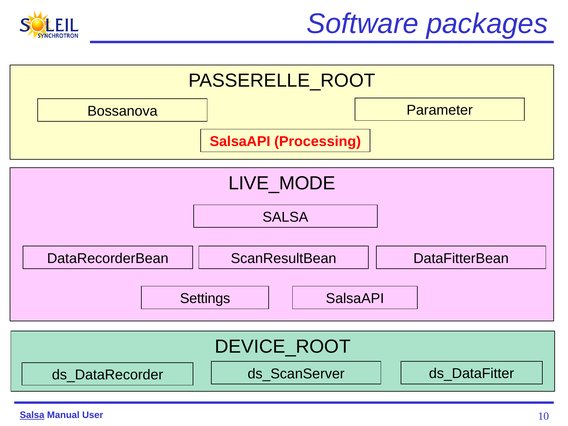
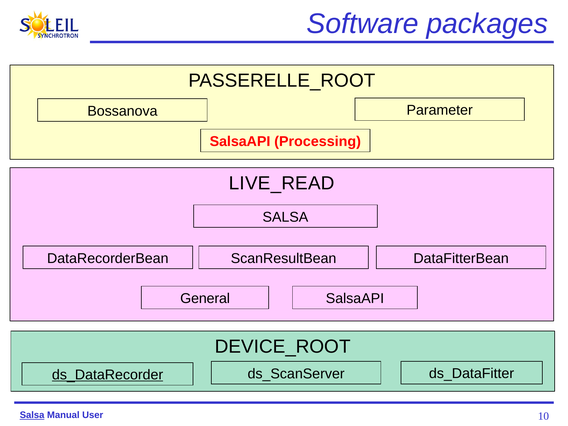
LIVE_MODE: LIVE_MODE -> LIVE_READ
Settings: Settings -> General
ds_DataRecorder underline: none -> present
